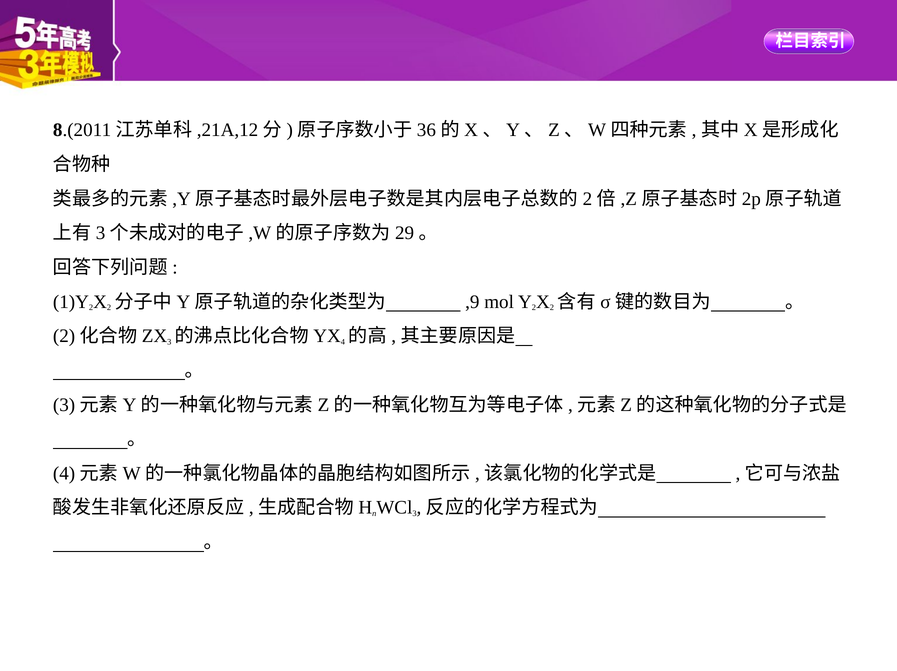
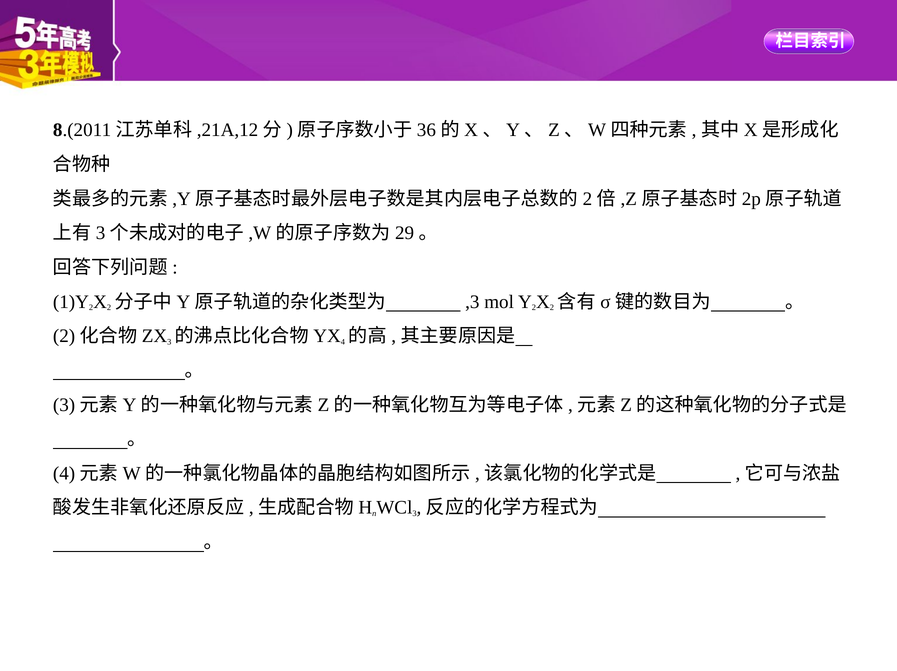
,9: ,9 -> ,3
